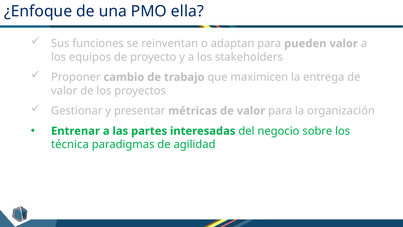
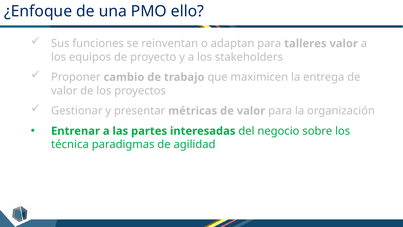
ella: ella -> ello
pueden: pueden -> talleres
